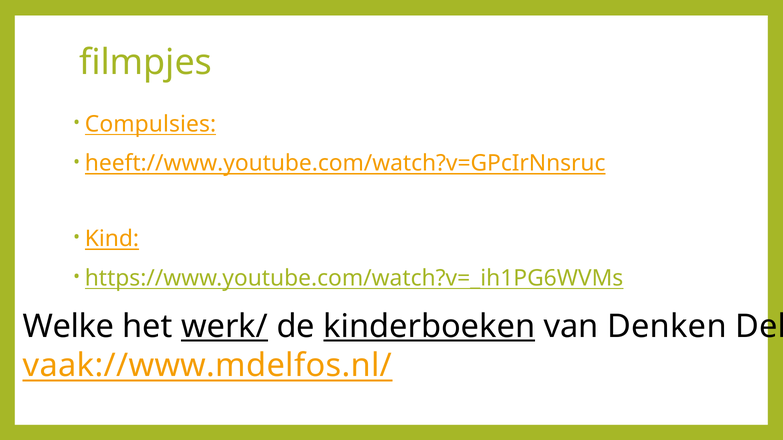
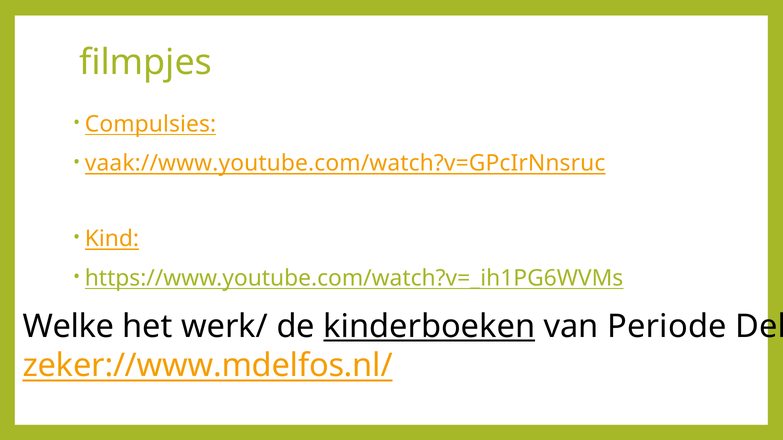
heeft://www.youtube.com/watch?v=GPcIrNnsruc: heeft://www.youtube.com/watch?v=GPcIrNnsruc -> vaak://www.youtube.com/watch?v=GPcIrNnsruc
werk/ underline: present -> none
Denken: Denken -> Periode
vaak://www.mdelfos.nl/: vaak://www.mdelfos.nl/ -> zeker://www.mdelfos.nl/
